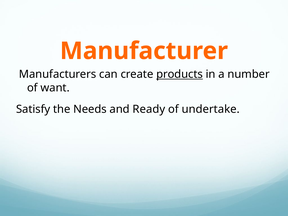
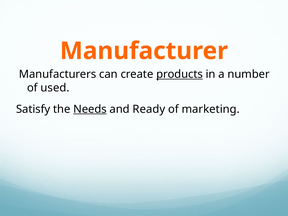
want: want -> used
Needs underline: none -> present
undertake: undertake -> marketing
